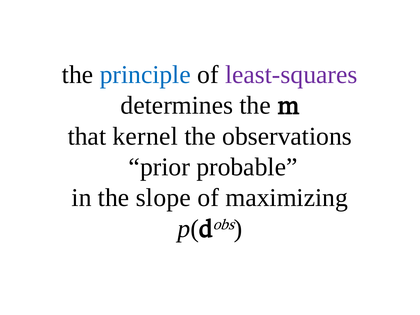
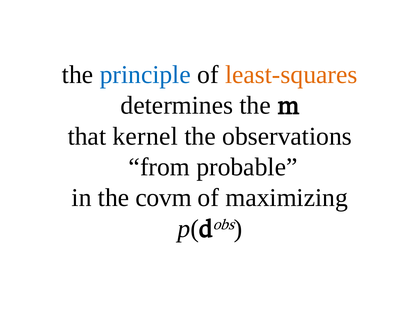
least-squares colour: purple -> orange
prior: prior -> from
slope: slope -> covm
